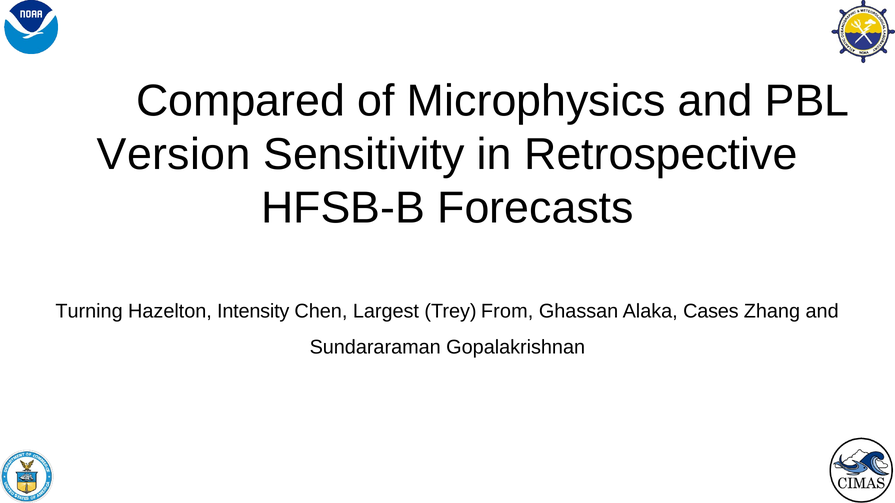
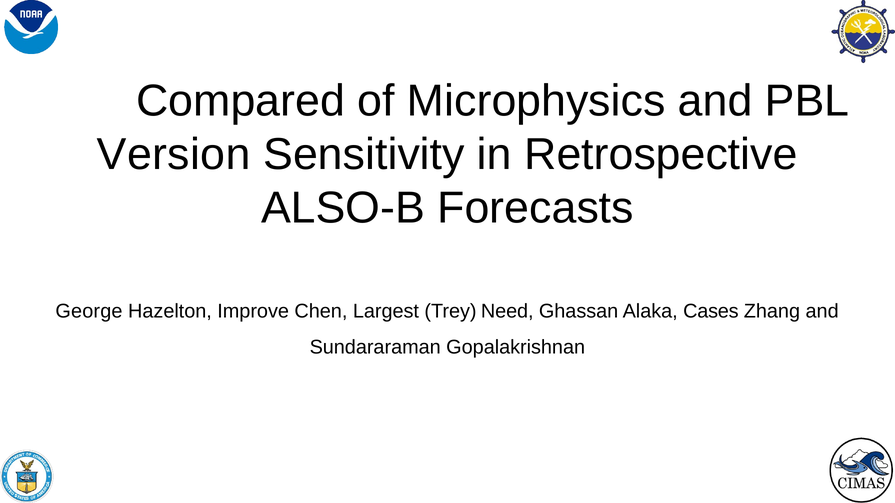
HFSB-B: HFSB-B -> ALSO-B
Turning: Turning -> George
Intensity: Intensity -> Improve
From: From -> Need
